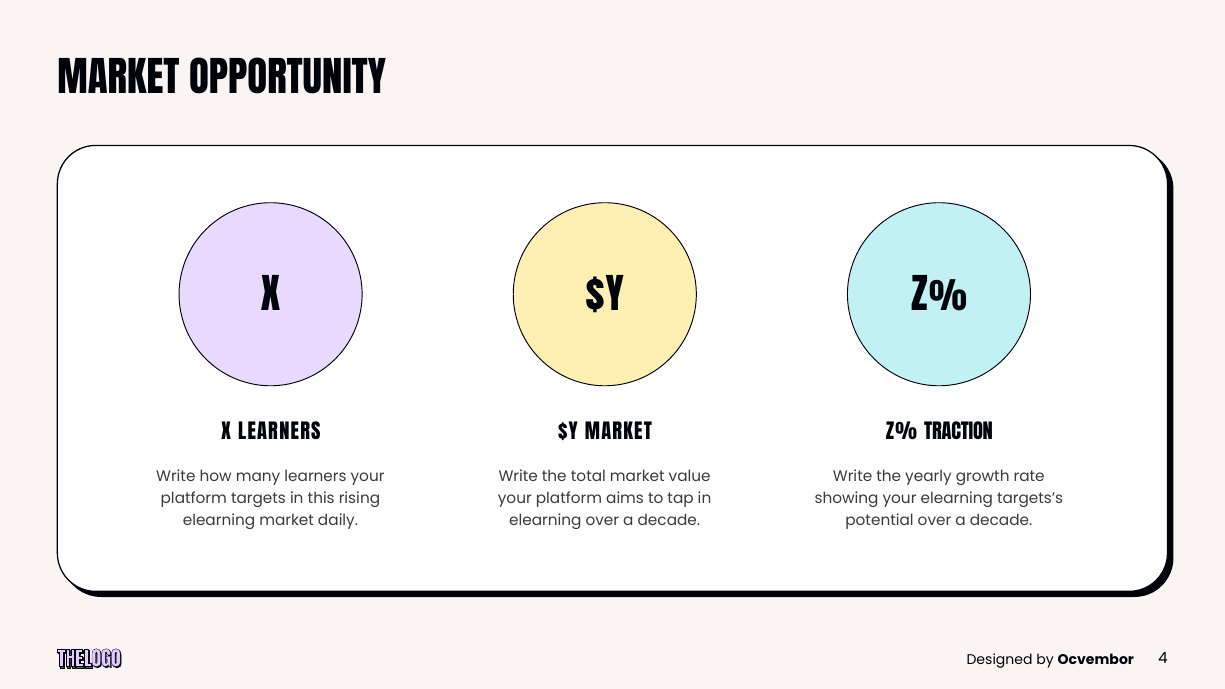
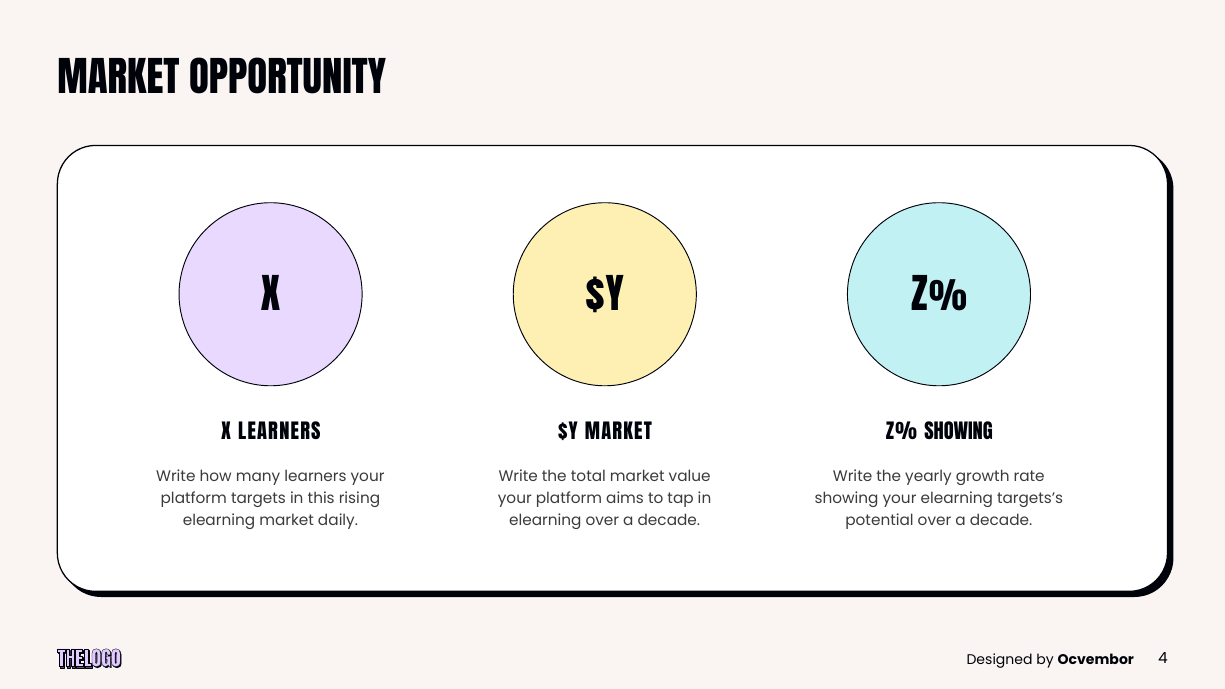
Z% TRACTION: TRACTION -> SHOWING
